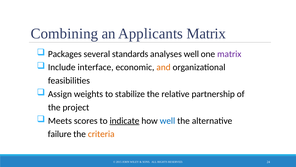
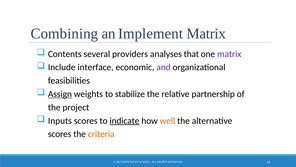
Applicants: Applicants -> Implement
Packages: Packages -> Contents
standards: standards -> providers
analyses well: well -> that
and colour: orange -> purple
Assign underline: none -> present
Meets: Meets -> Inputs
well at (167, 120) colour: blue -> orange
failure at (60, 134): failure -> scores
